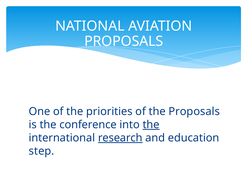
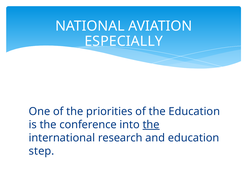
PROPOSALS at (124, 41): PROPOSALS -> ESPECIALLY
the Proposals: Proposals -> Education
research underline: present -> none
